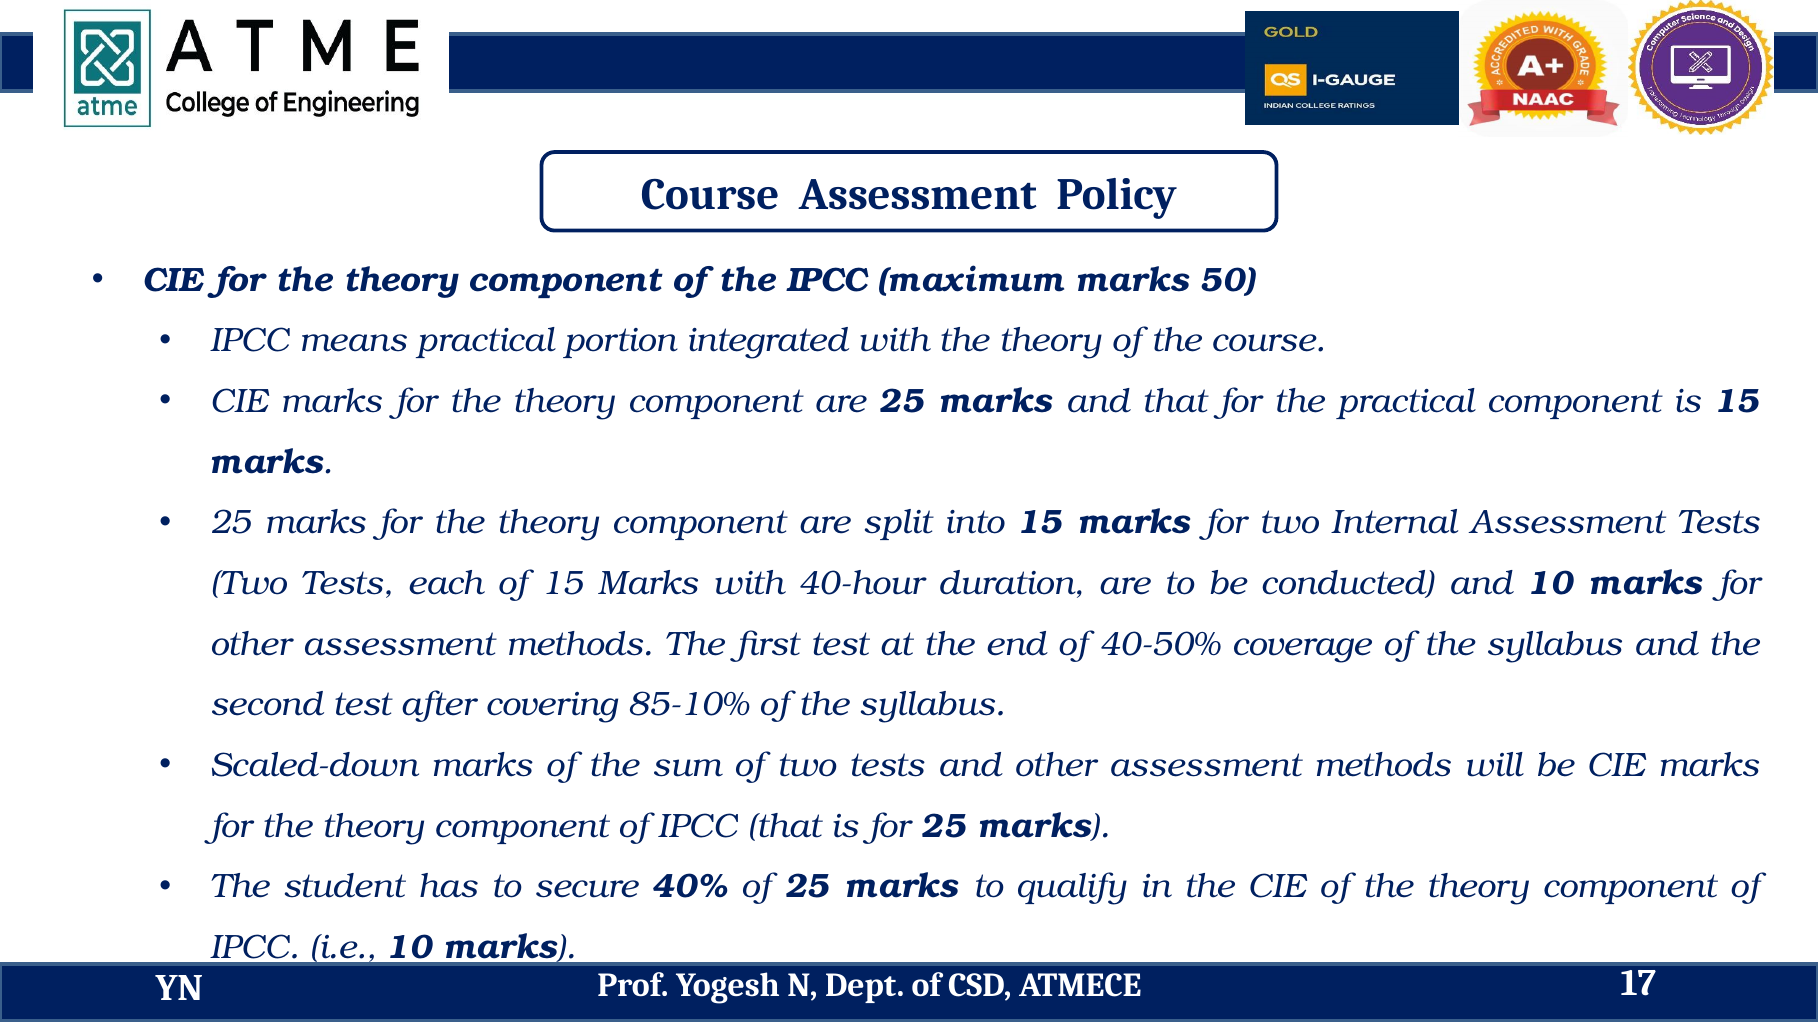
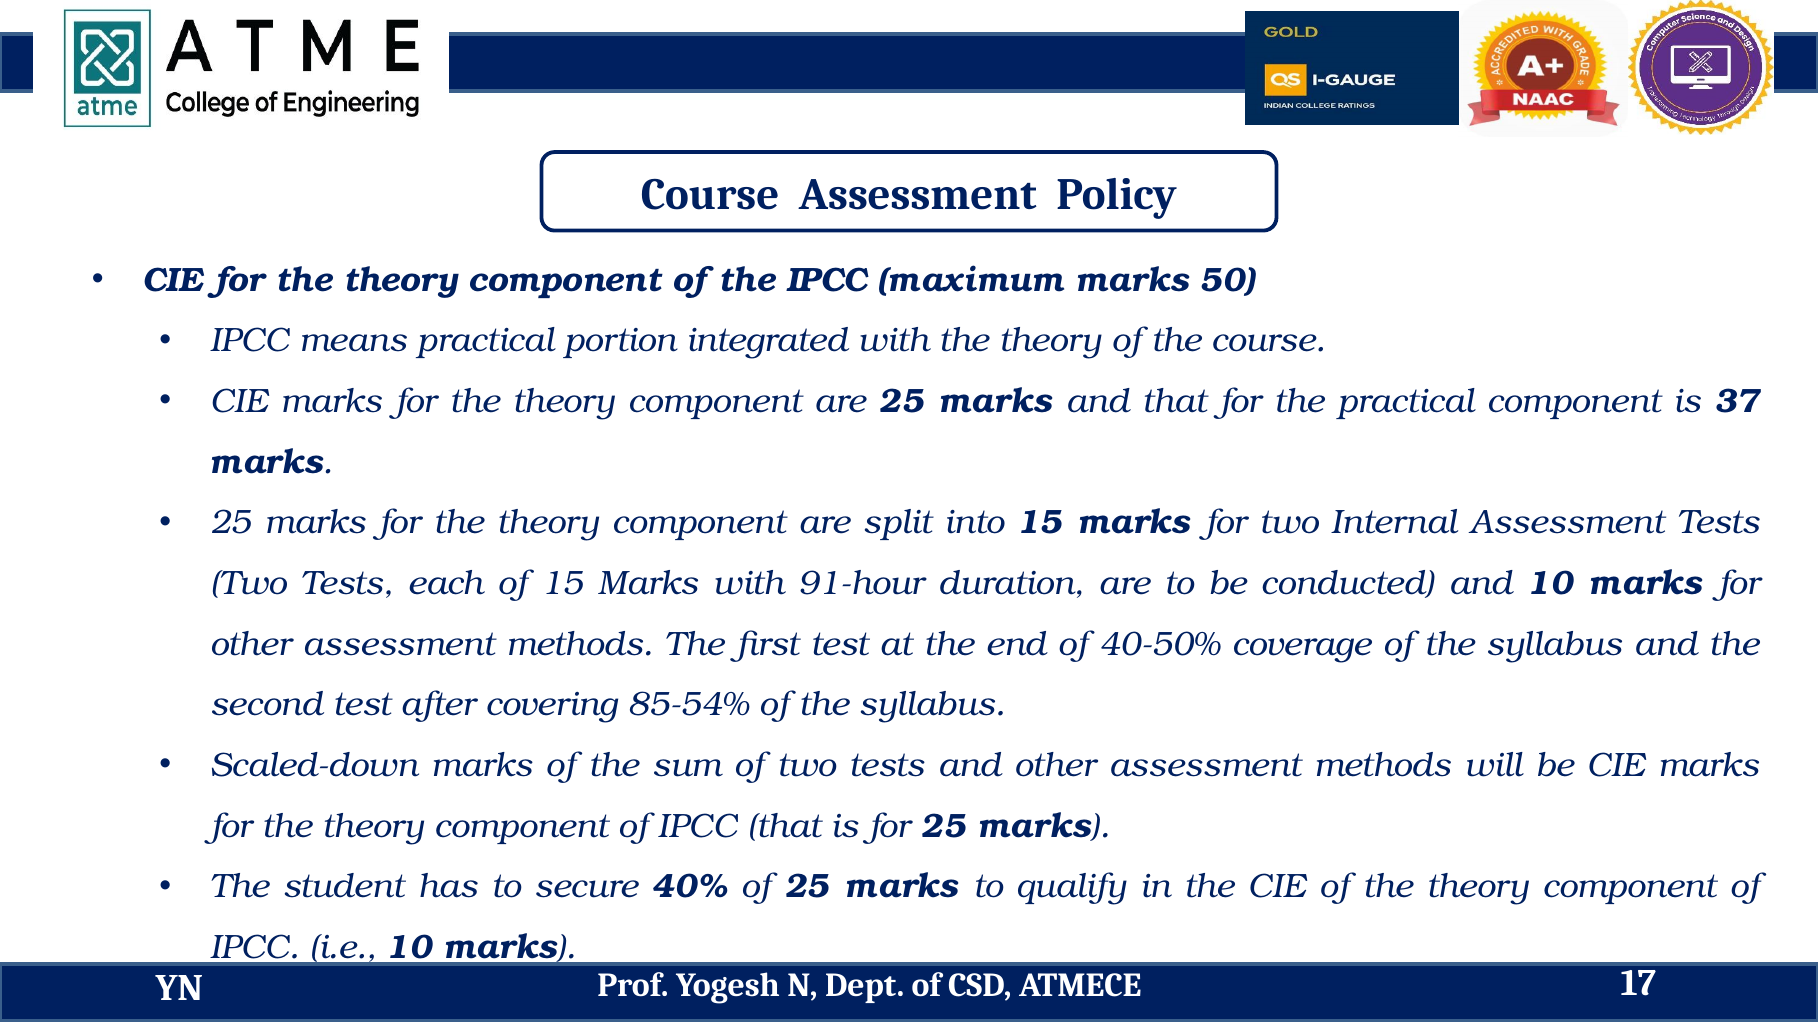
is 15: 15 -> 37
40-hour: 40-hour -> 91-hour
85-10%: 85-10% -> 85-54%
